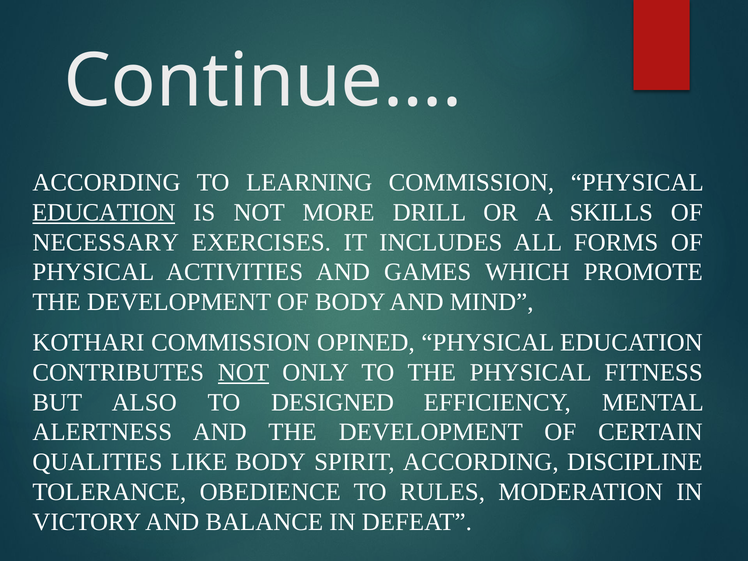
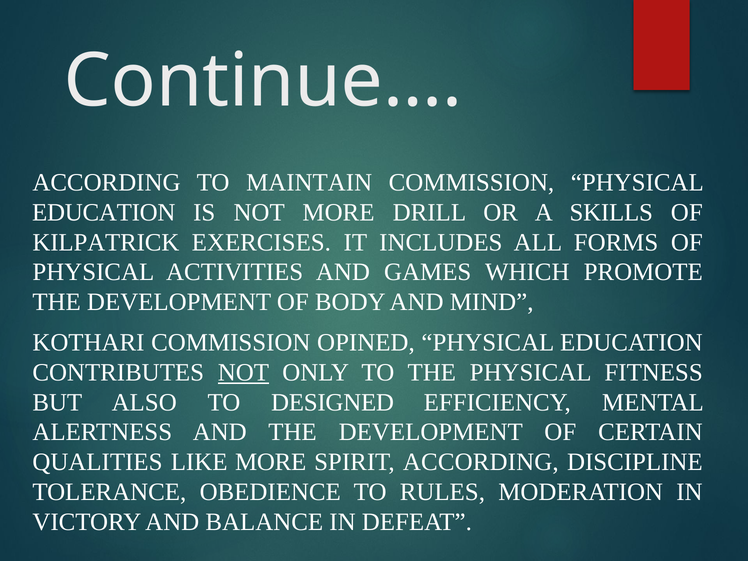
LEARNING: LEARNING -> MAINTAIN
EDUCATION at (104, 212) underline: present -> none
NECESSARY: NECESSARY -> KILPATRICK
LIKE BODY: BODY -> MORE
